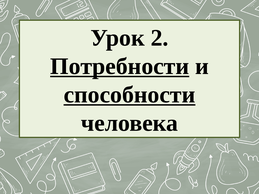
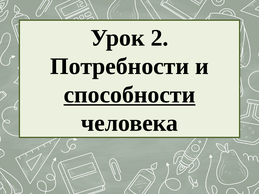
Потребности underline: present -> none
